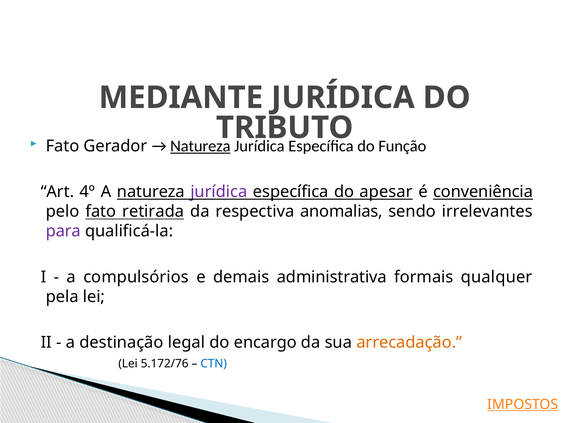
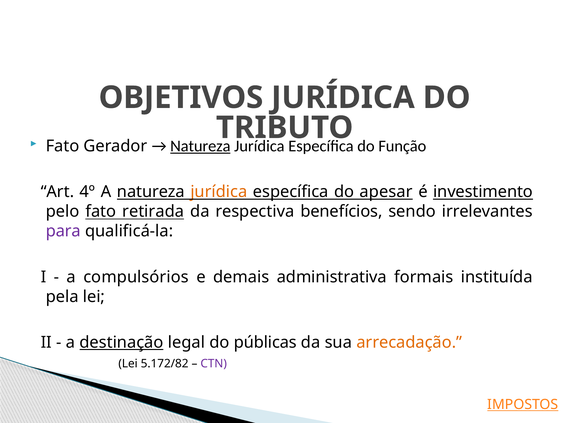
MEDIANTE: MEDIANTE -> OBJETIVOS
jurídica at (219, 192) colour: purple -> orange
conveniência: conveniência -> investimento
anomalias: anomalias -> benefícios
qualquer: qualquer -> instituída
destinação underline: none -> present
encargo: encargo -> públicas
5.172/76: 5.172/76 -> 5.172/82
CTN colour: blue -> purple
